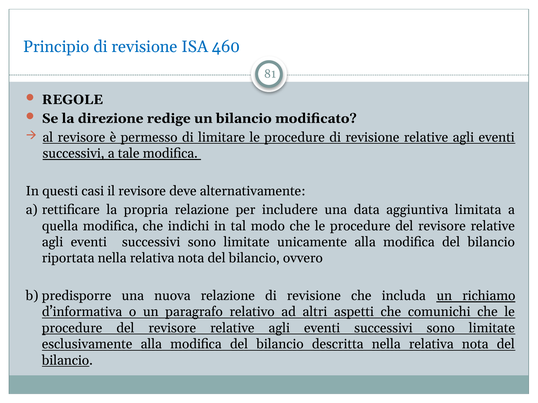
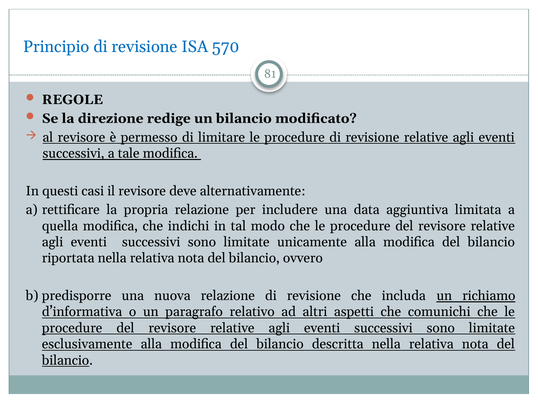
460: 460 -> 570
